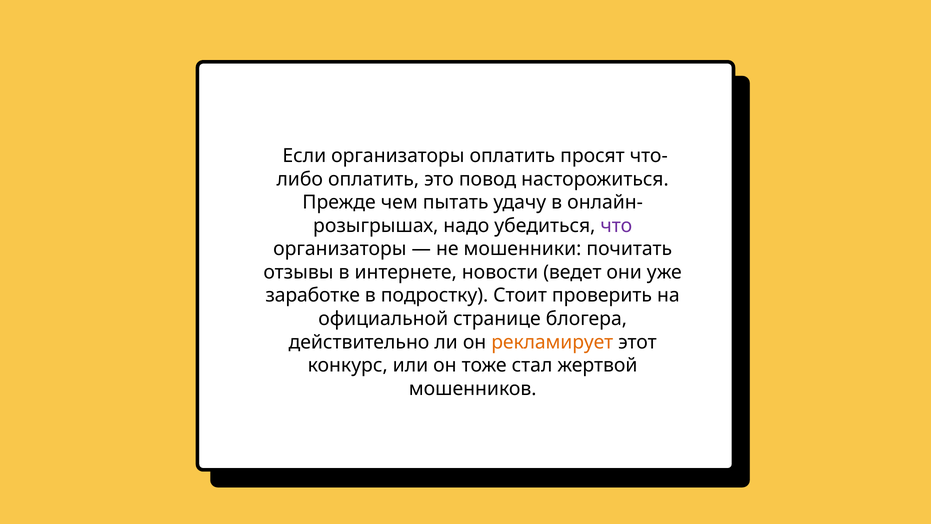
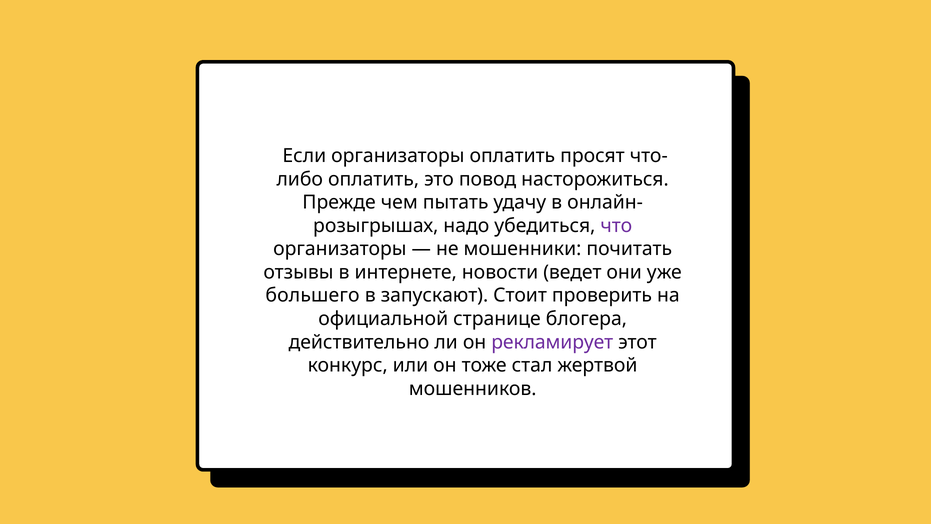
зaрaботке: зaрaботке -> большего
подростку: подростку -> запускают
рекламирует colour: orange -> purple
